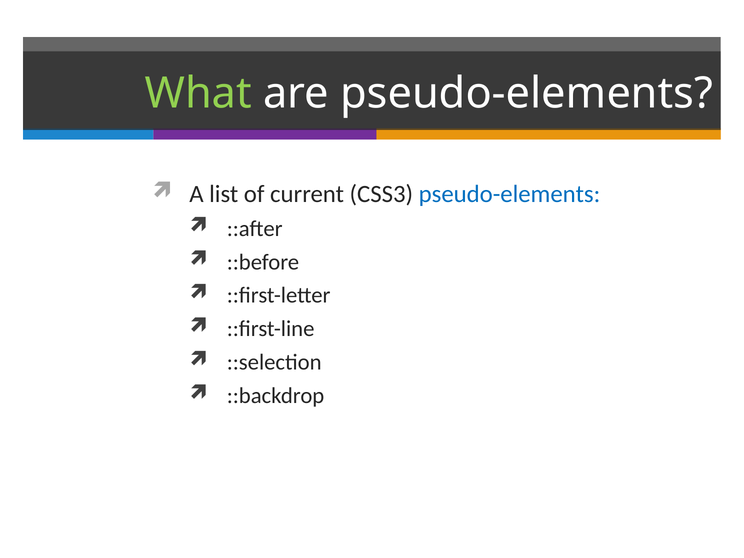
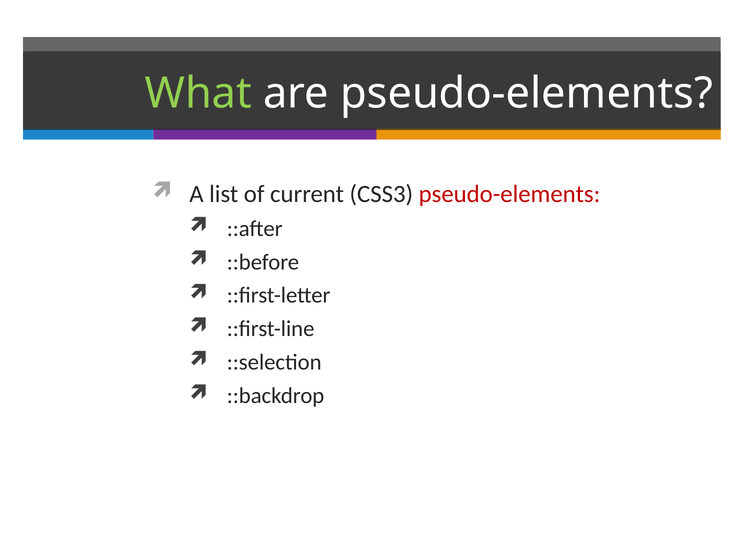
pseudo-elements at (510, 194) colour: blue -> red
